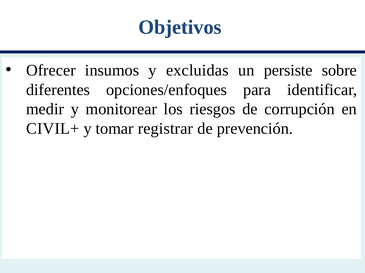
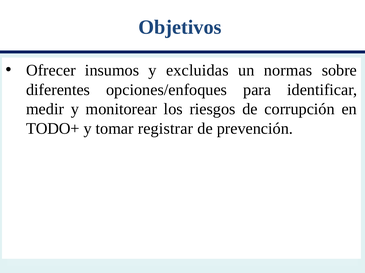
persiste: persiste -> normas
CIVIL+: CIVIL+ -> TODO+
